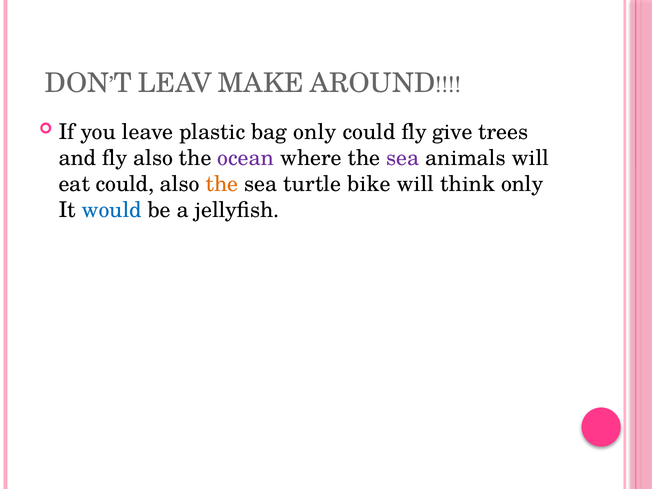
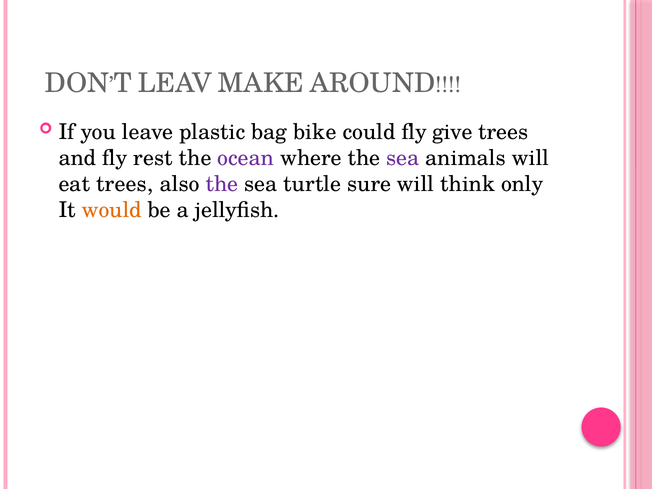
bag only: only -> bike
fly also: also -> rest
eat could: could -> trees
the at (222, 184) colour: orange -> purple
bike: bike -> sure
would colour: blue -> orange
